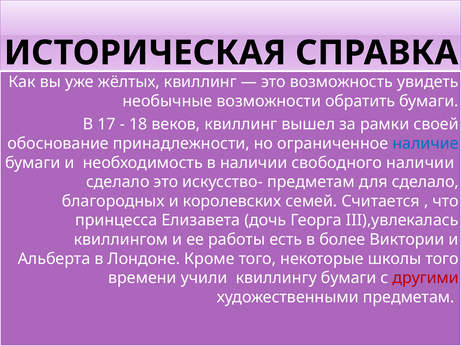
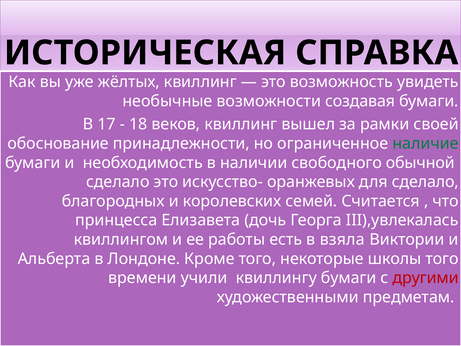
обратить: обратить -> создавая
наличие colour: blue -> green
свободного наличии: наличии -> обычной
искусство- предметам: предметам -> оранжевых
более: более -> взяла
